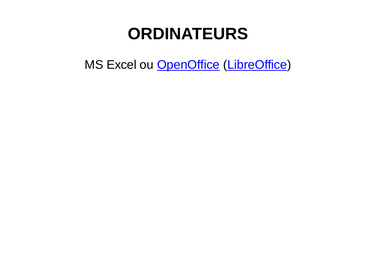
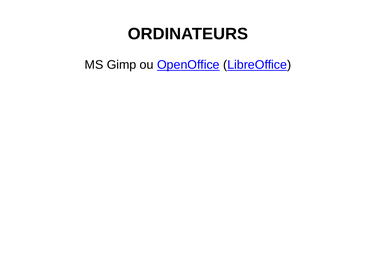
Excel: Excel -> Gimp
